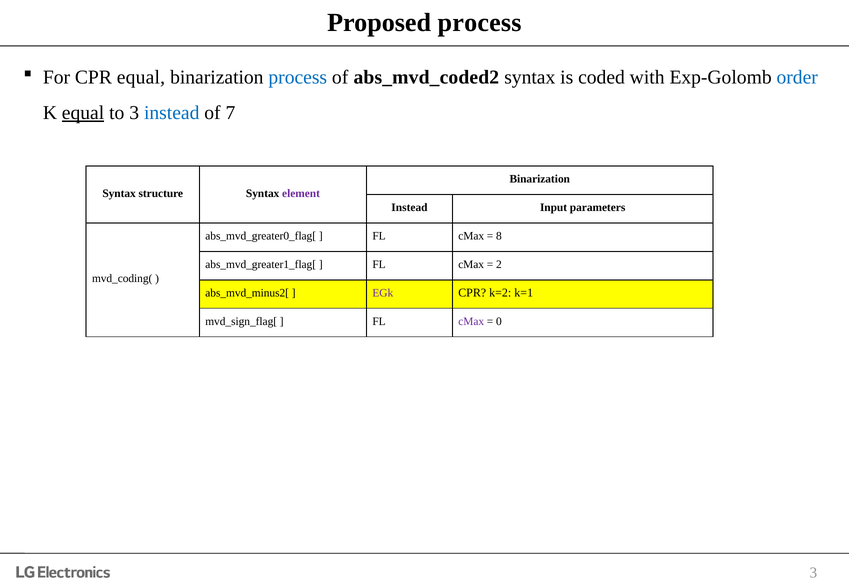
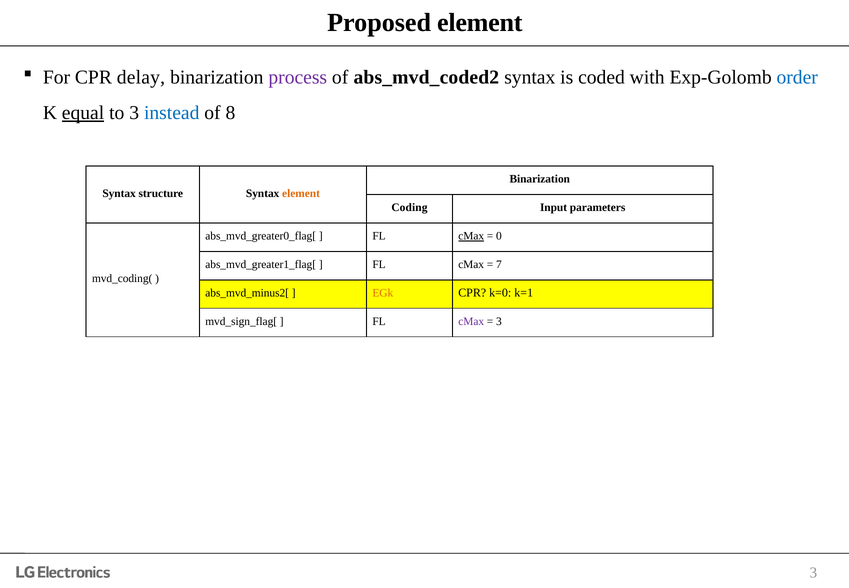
Proposed process: process -> element
CPR equal: equal -> delay
process at (298, 77) colour: blue -> purple
7: 7 -> 8
element at (301, 193) colour: purple -> orange
Instead at (409, 207): Instead -> Coding
cMax at (471, 236) underline: none -> present
8: 8 -> 0
2: 2 -> 7
EGk colour: purple -> orange
k=2: k=2 -> k=0
0 at (499, 321): 0 -> 3
